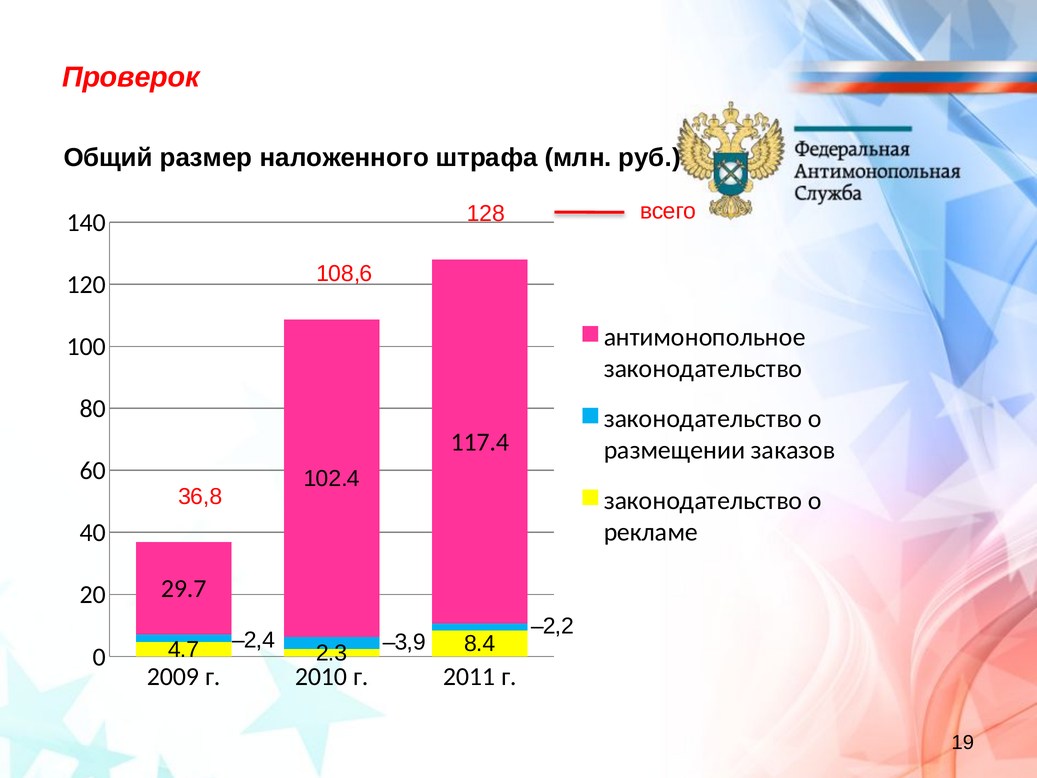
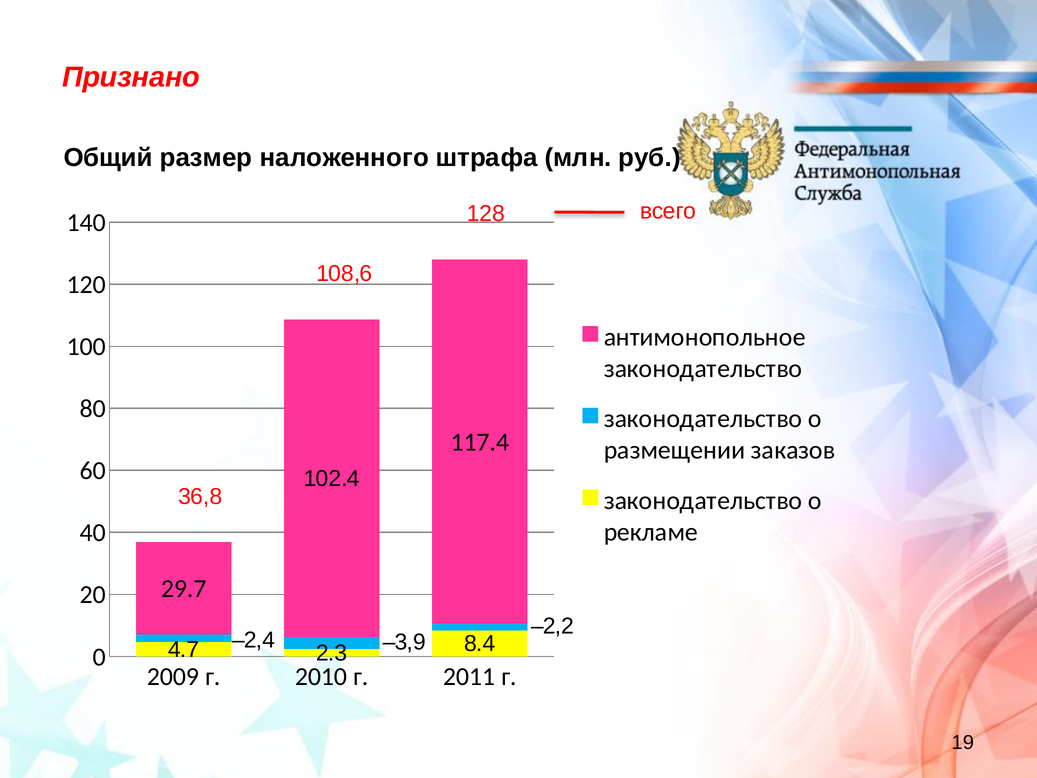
Проверок: Проверок -> Признано
